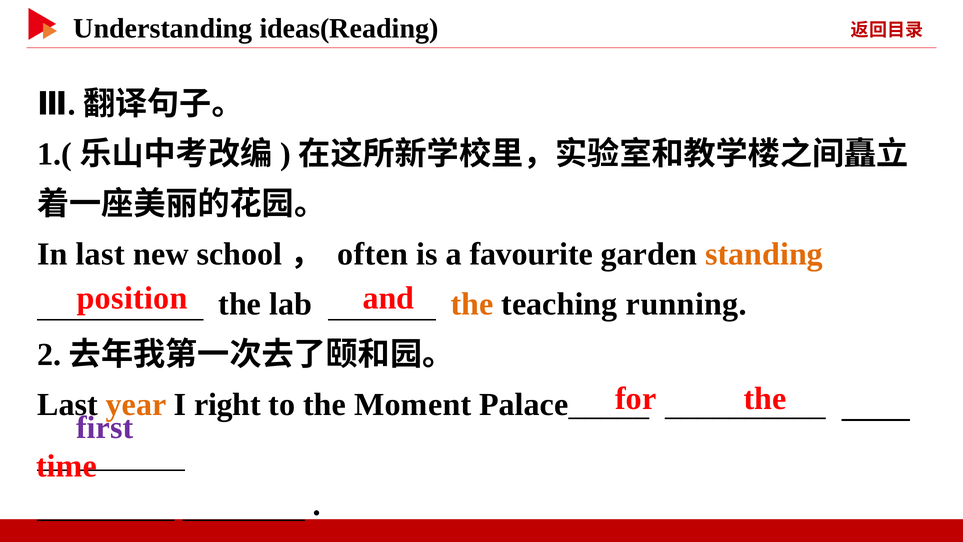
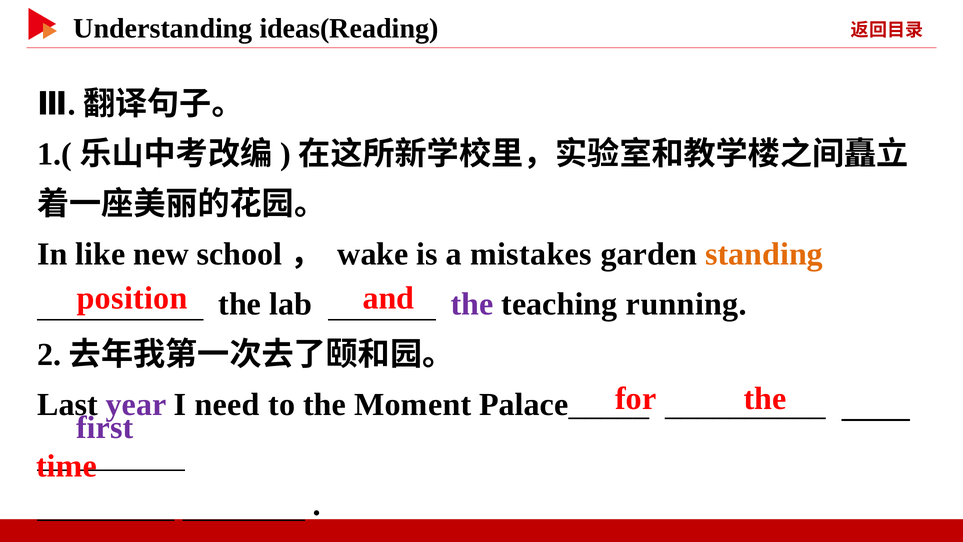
In last: last -> like
often: often -> wake
favourite: favourite -> mistakes
the at (472, 304) colour: orange -> purple
year colour: orange -> purple
right: right -> need
